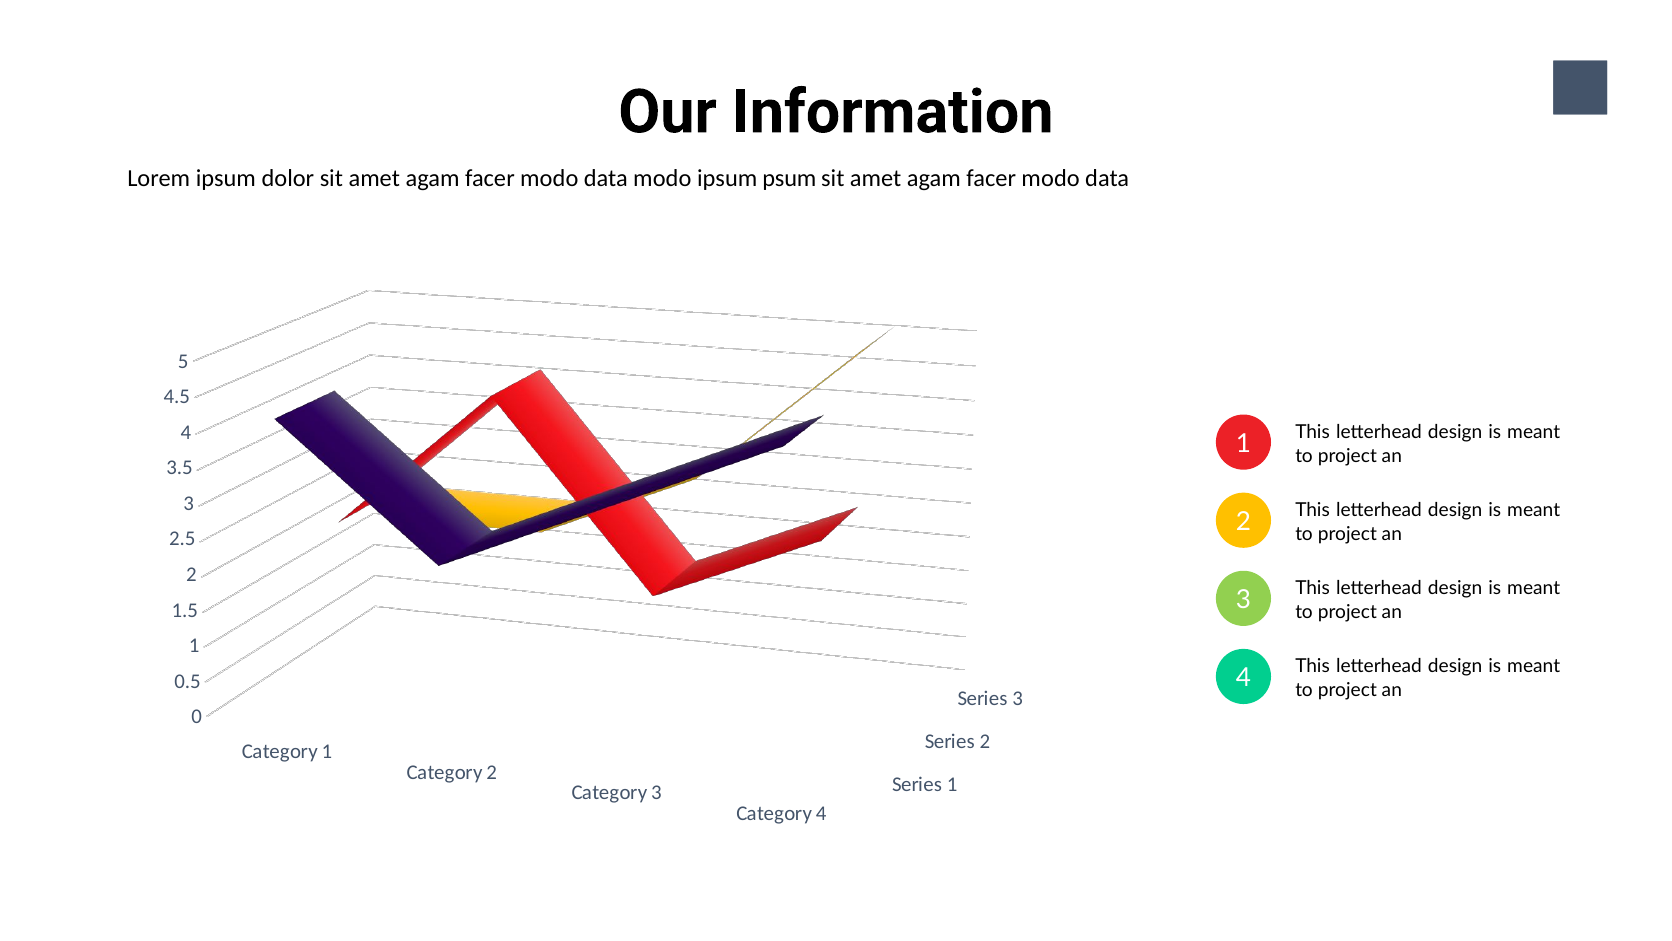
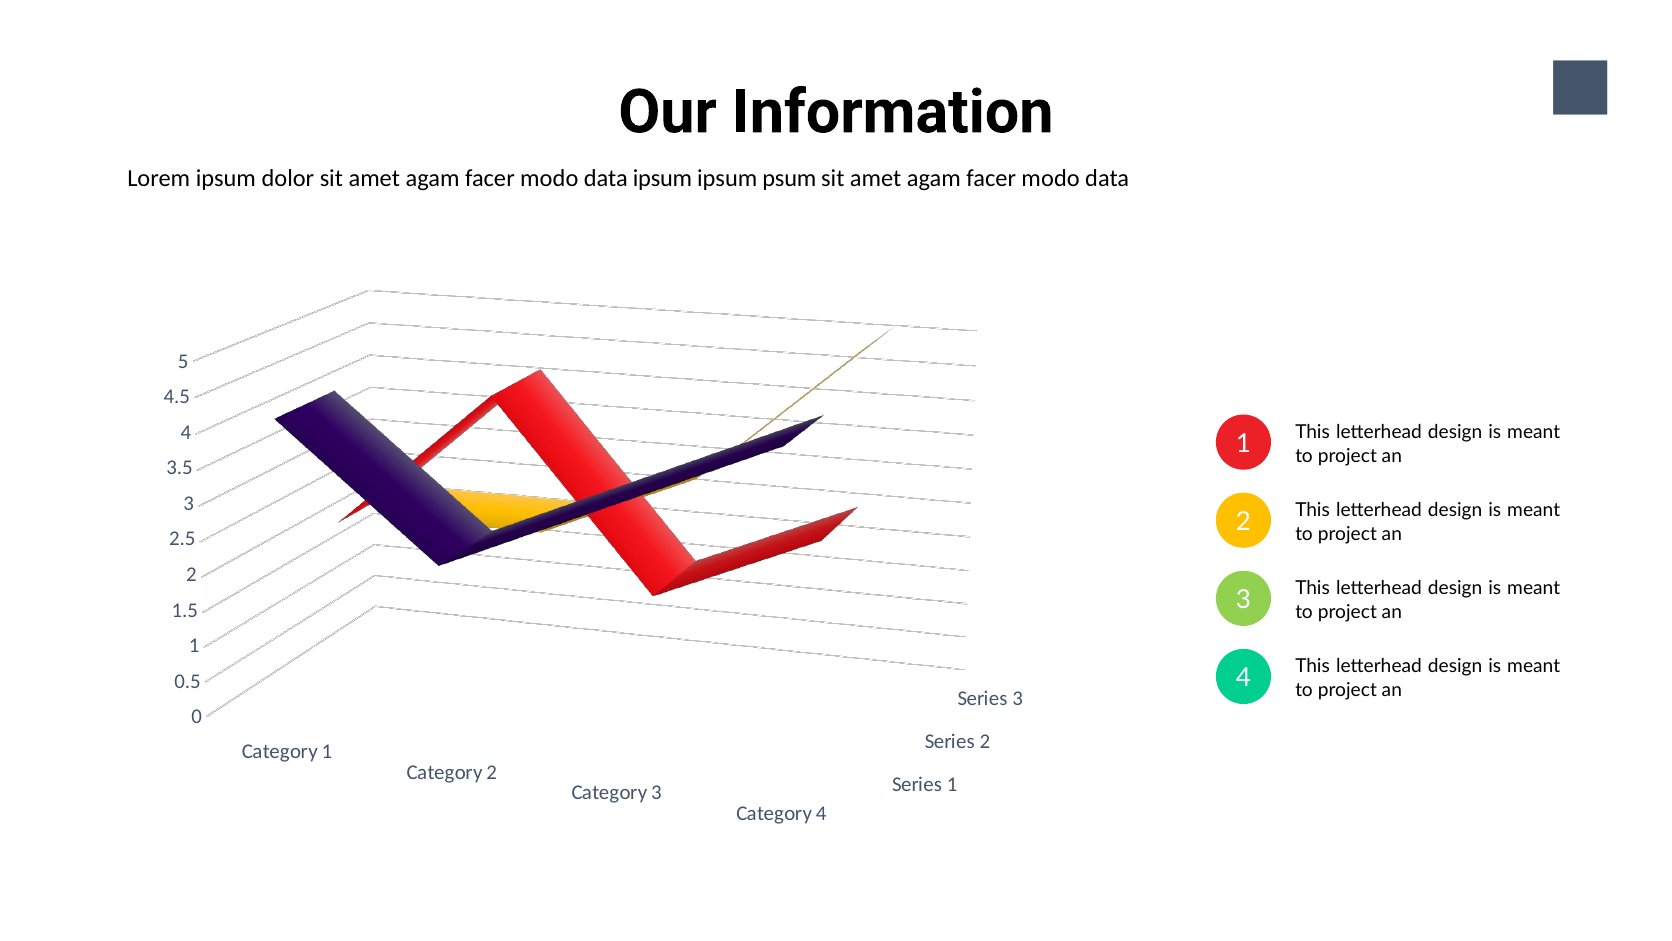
data modo: modo -> ipsum
